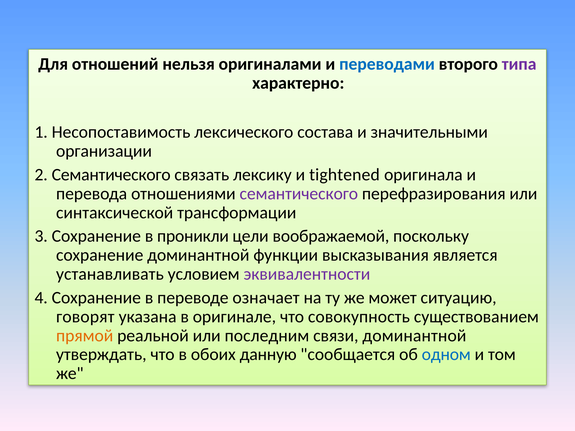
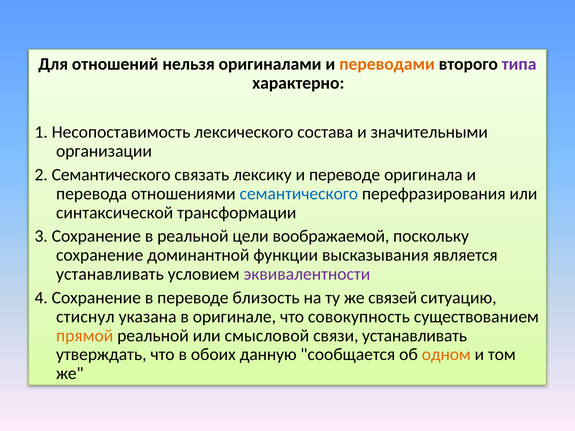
переводами colour: blue -> orange
и tightened: tightened -> переводе
семантического at (299, 194) colour: purple -> blue
в проникли: проникли -> реальной
означает: означает -> близость
может: может -> связей
говорят: говорят -> стиснул
последним: последним -> смысловой
связи доминантной: доминантной -> устанавливать
одном colour: blue -> orange
